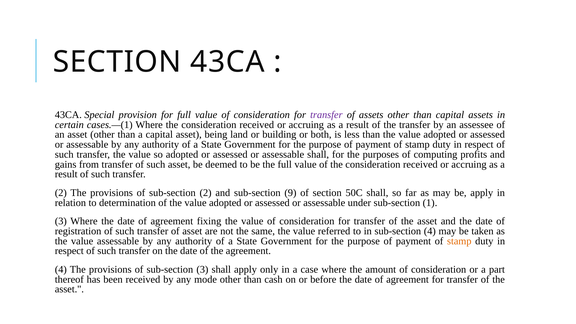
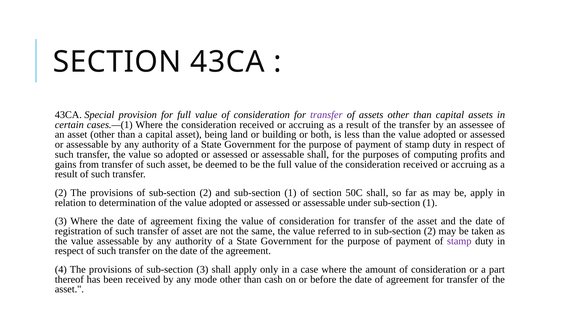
and sub-section 9: 9 -> 1
in sub-section 4: 4 -> 2
stamp at (459, 241) colour: orange -> purple
